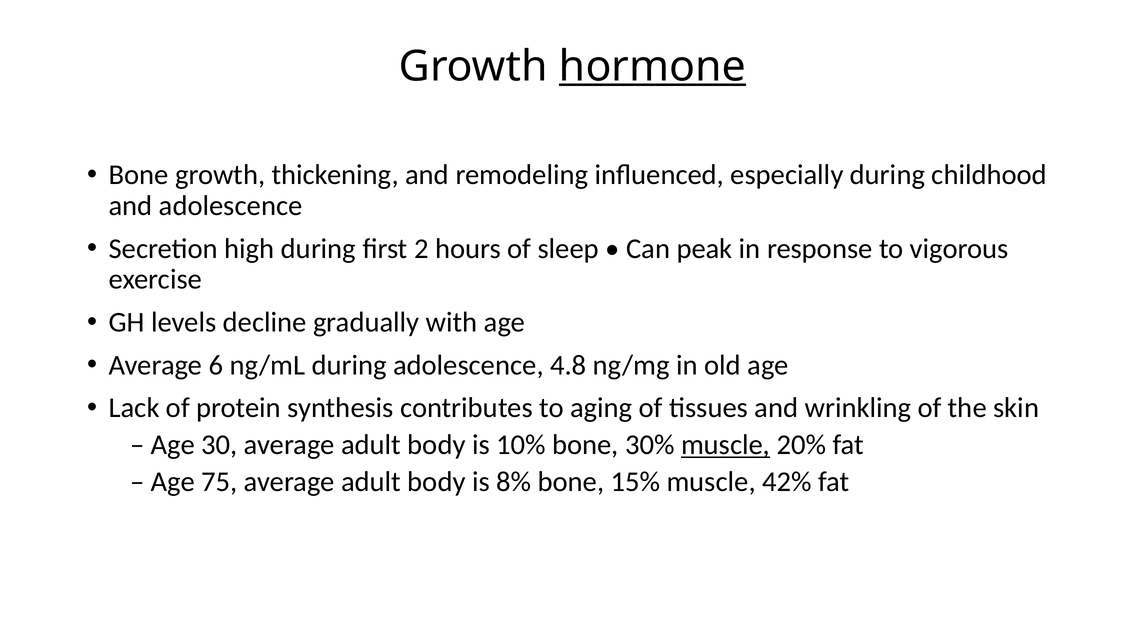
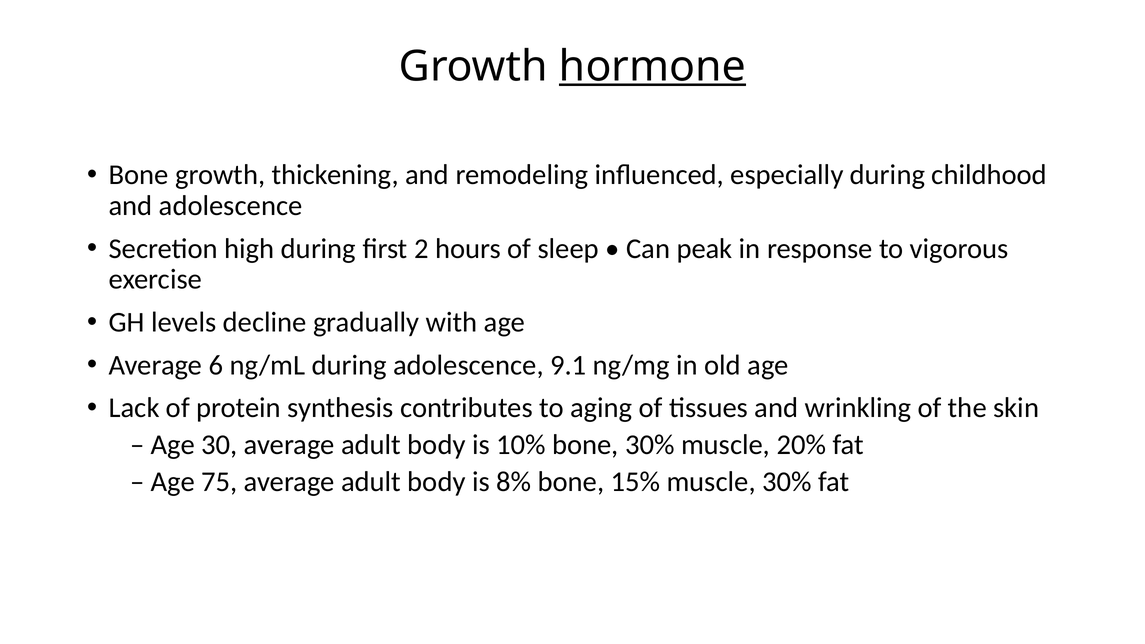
4.8: 4.8 -> 9.1
muscle at (726, 445) underline: present -> none
muscle 42%: 42% -> 30%
